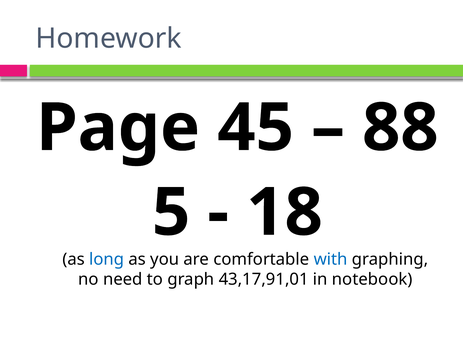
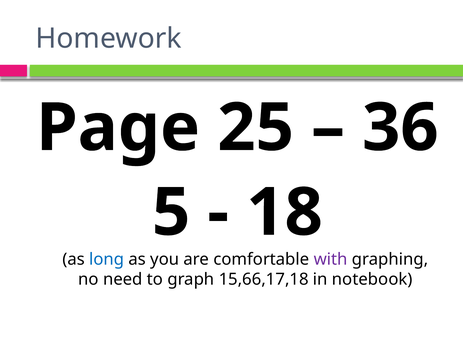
45: 45 -> 25
88: 88 -> 36
with colour: blue -> purple
43,17,91,01: 43,17,91,01 -> 15,66,17,18
